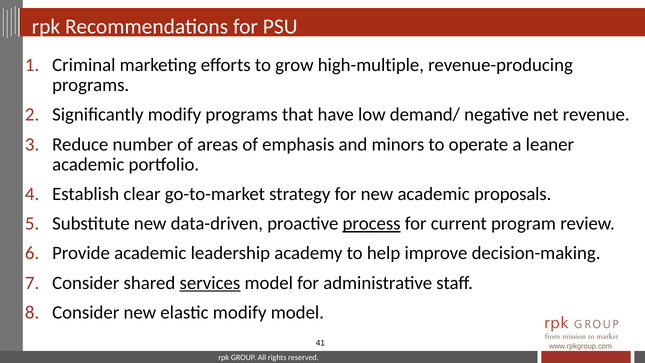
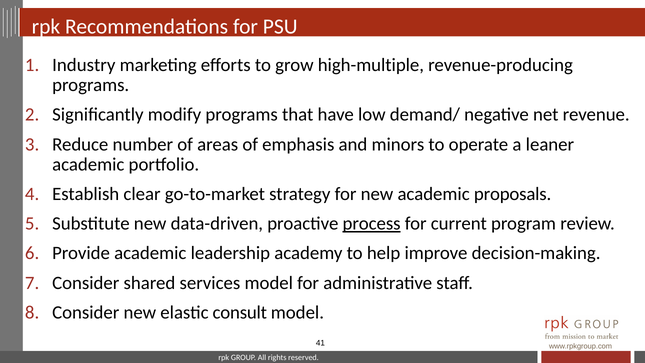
Criminal: Criminal -> Industry
services underline: present -> none
elastic modify: modify -> consult
